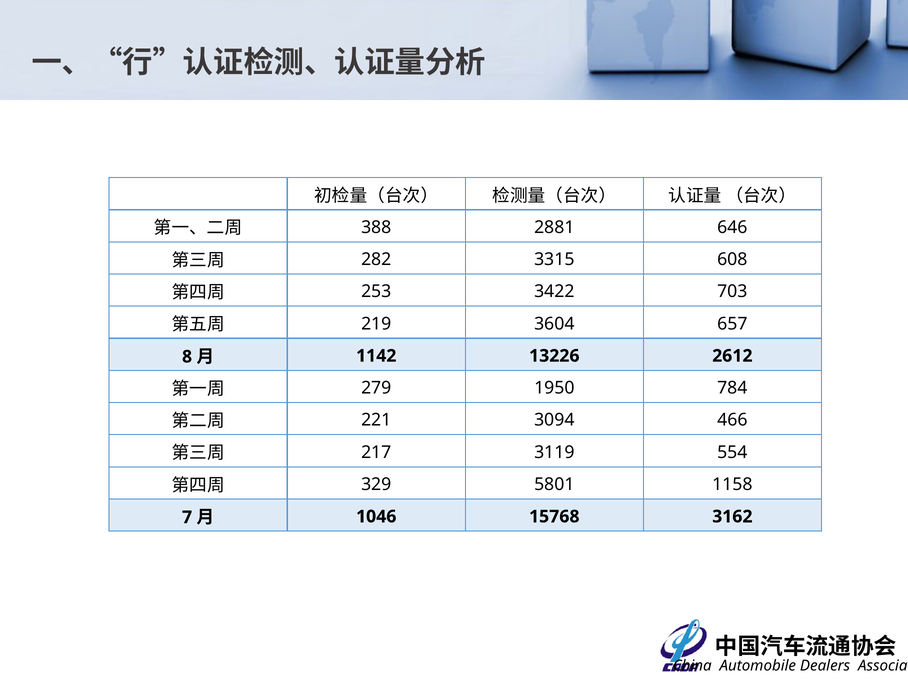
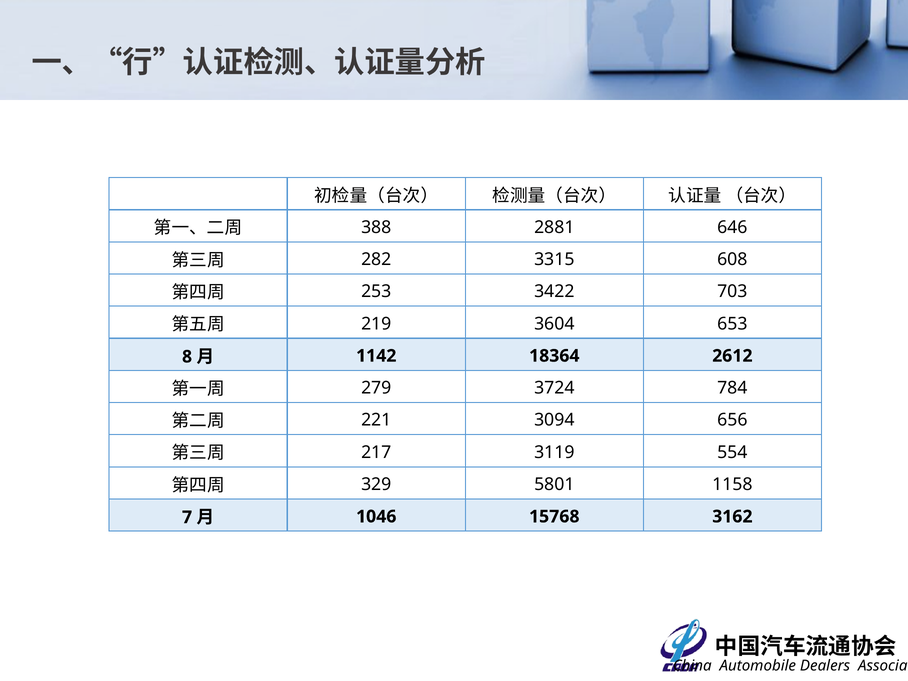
657: 657 -> 653
13226: 13226 -> 18364
1950: 1950 -> 3724
466: 466 -> 656
